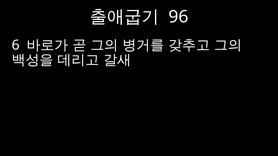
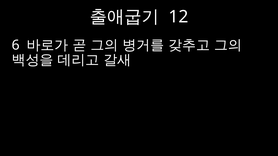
96: 96 -> 12
